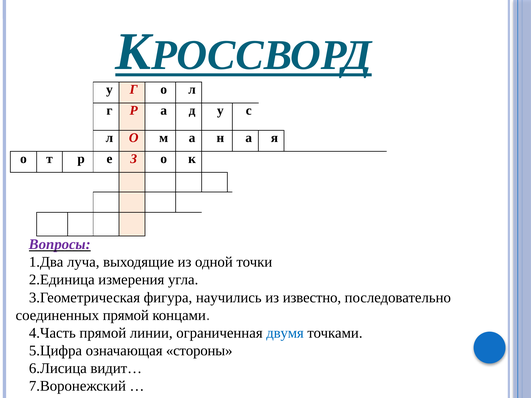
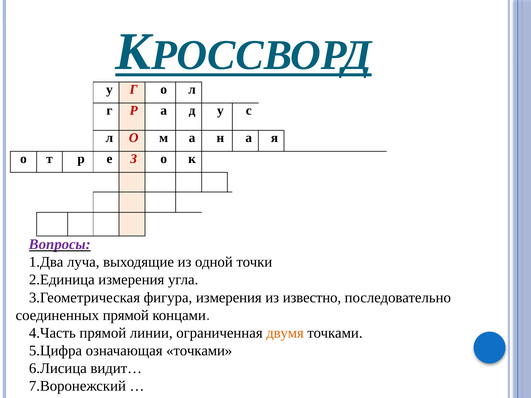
фигура научились: научились -> измерения
двумя colour: blue -> orange
означающая стороны: стороны -> точками
